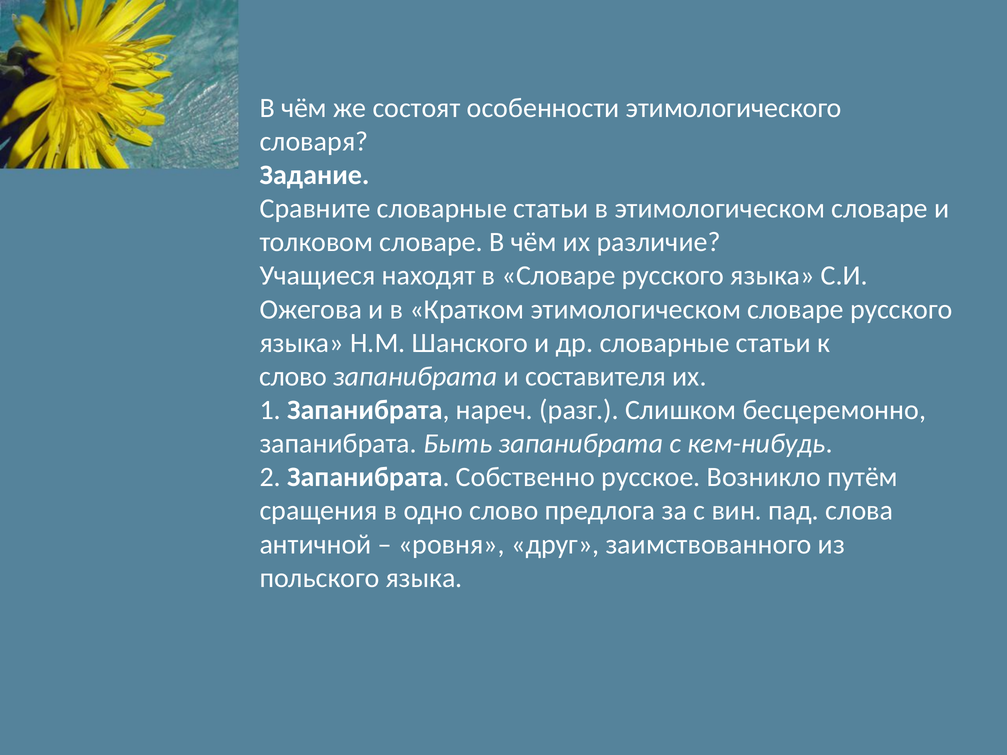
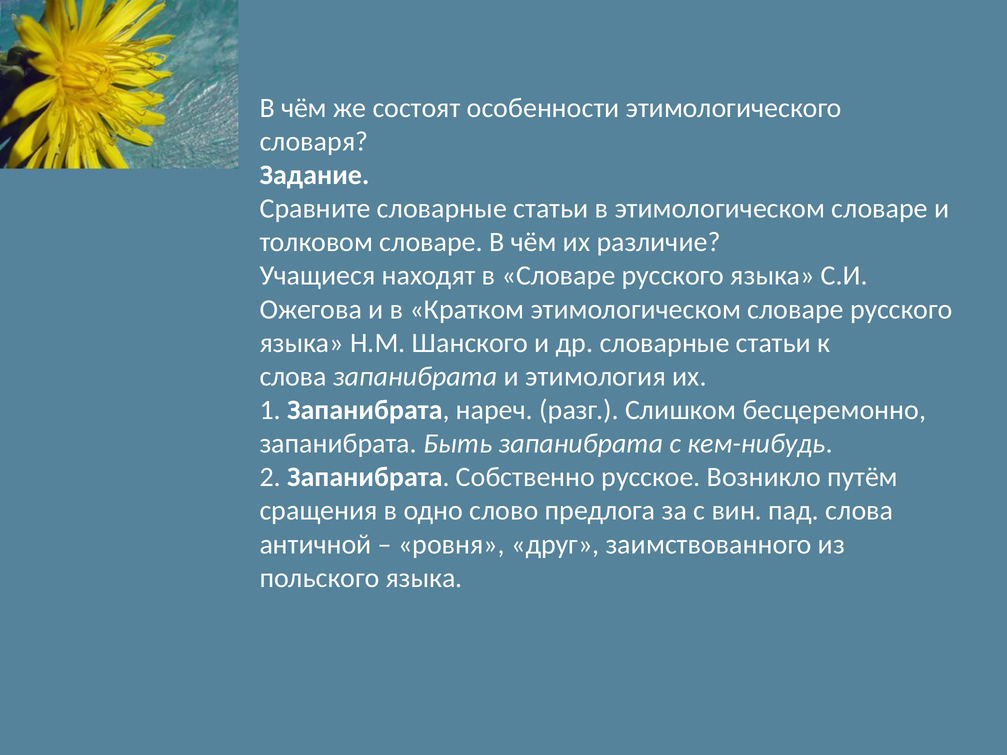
слово at (293, 377): слово -> слова
составителя: составителя -> этимология
